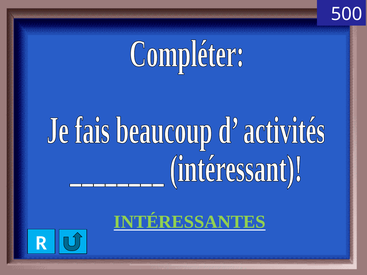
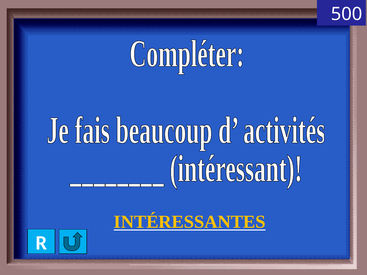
INTÉRESSANTES colour: light green -> yellow
